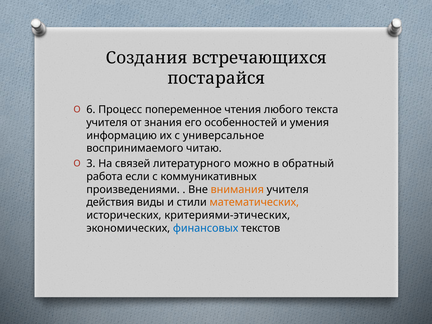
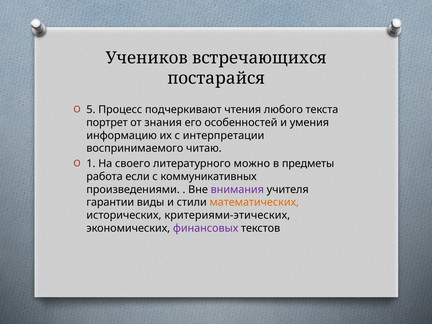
Создания: Создания -> Учеников
6: 6 -> 5
попеременное: попеременное -> подчеркивают
учителя at (107, 122): учителя -> портрет
универсальное: универсальное -> интерпретации
3: 3 -> 1
связей: связей -> своего
обратный: обратный -> предметы
внимания colour: orange -> purple
действия: действия -> гарантии
финансовых colour: blue -> purple
